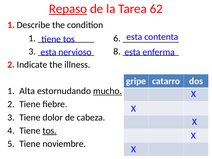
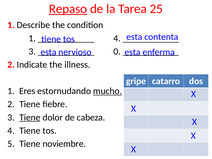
62: 62 -> 25
6 at (117, 38): 6 -> 4
8: 8 -> 0
Alta: Alta -> Eres
Tiene at (30, 117) underline: none -> present
tos at (50, 131) underline: present -> none
